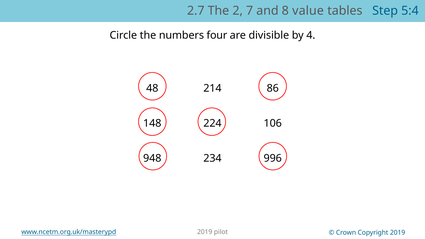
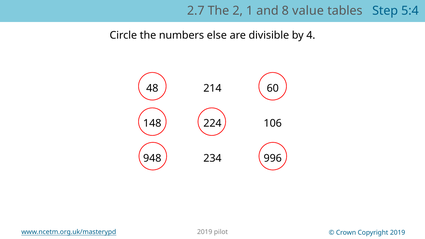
7: 7 -> 1
four: four -> else
86: 86 -> 60
